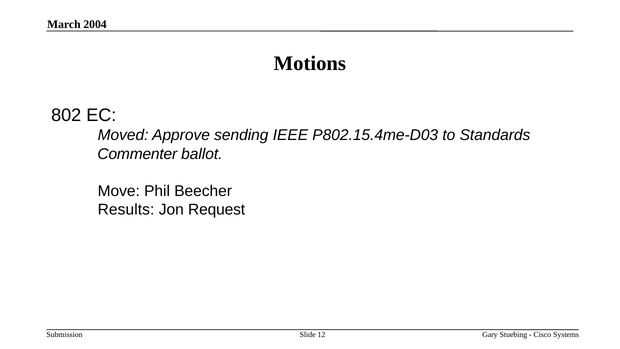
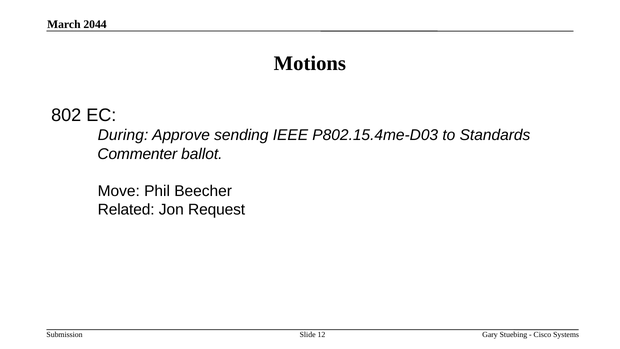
2004: 2004 -> 2044
Moved: Moved -> During
Results: Results -> Related
